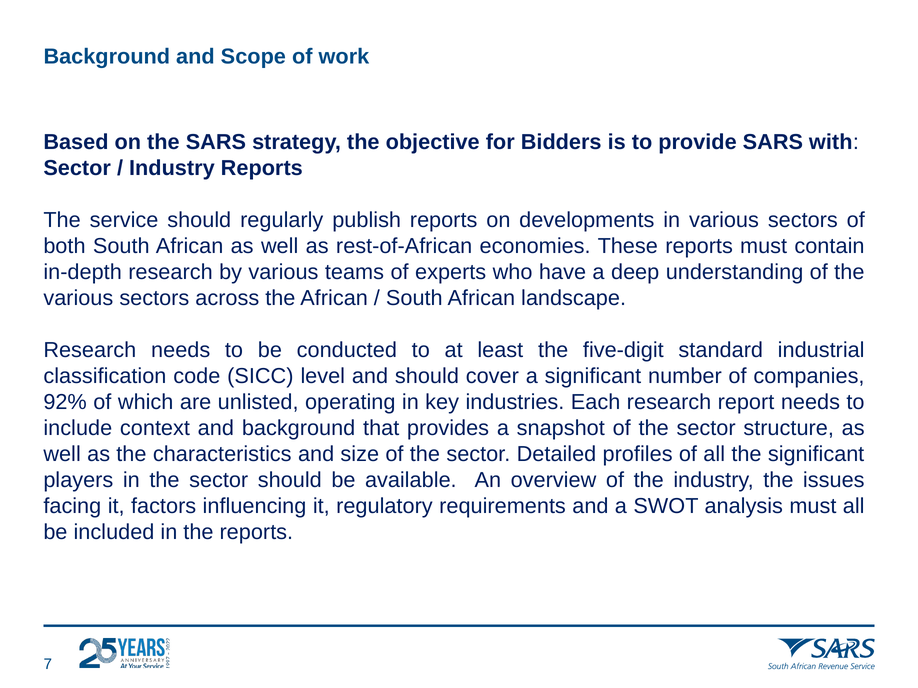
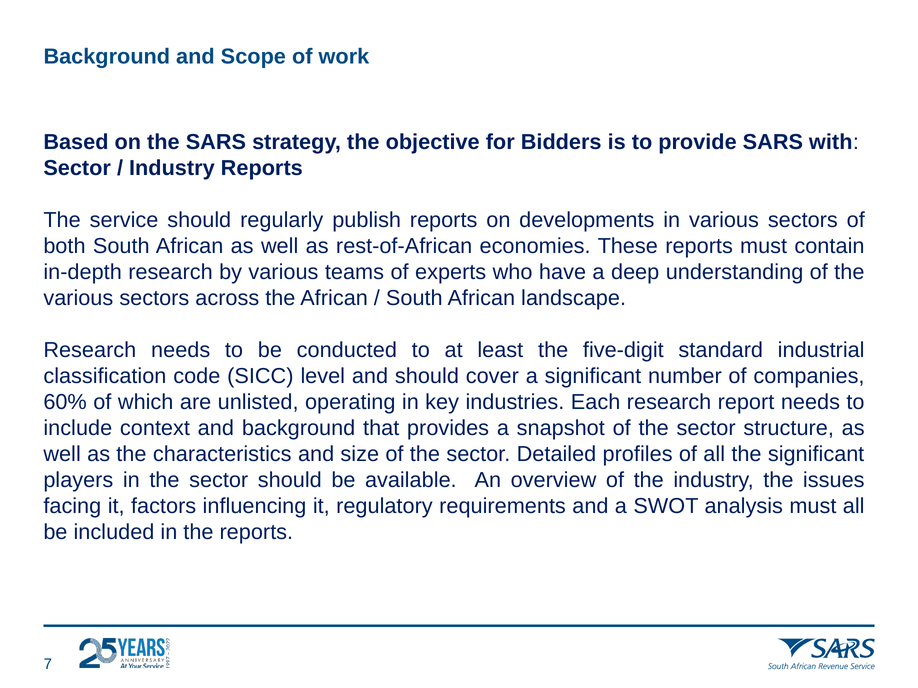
92%: 92% -> 60%
